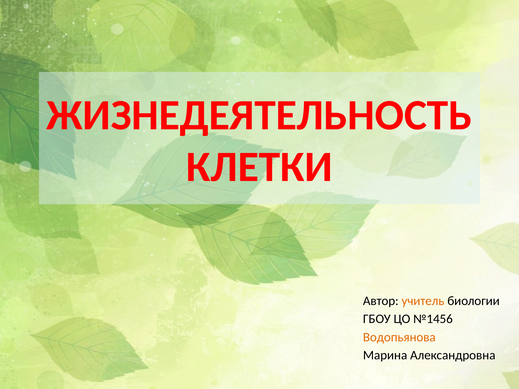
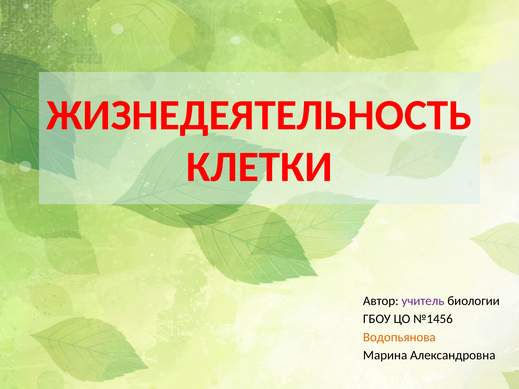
учитель colour: orange -> purple
